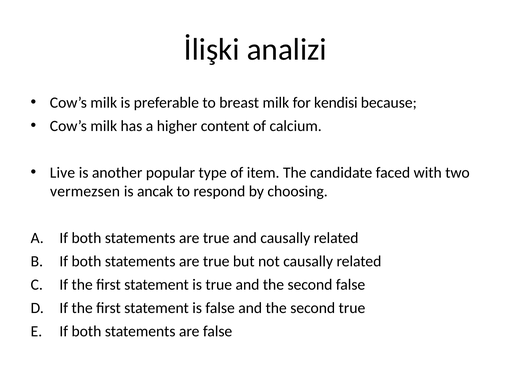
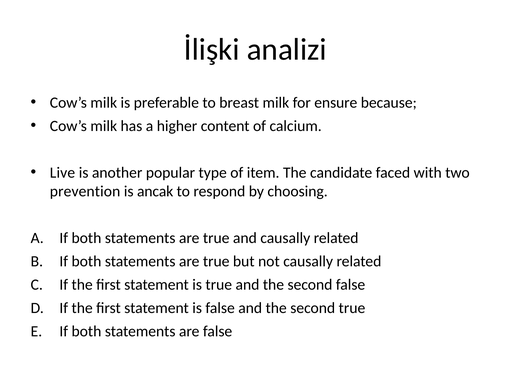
kendisi: kendisi -> ensure
vermezsen: vermezsen -> prevention
